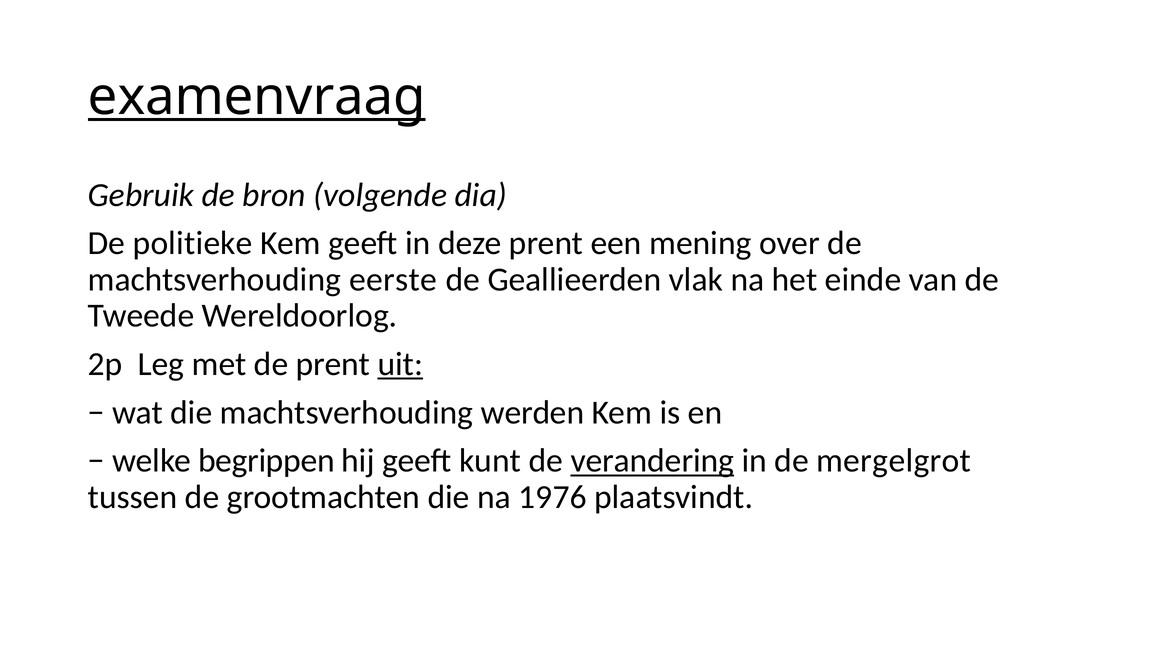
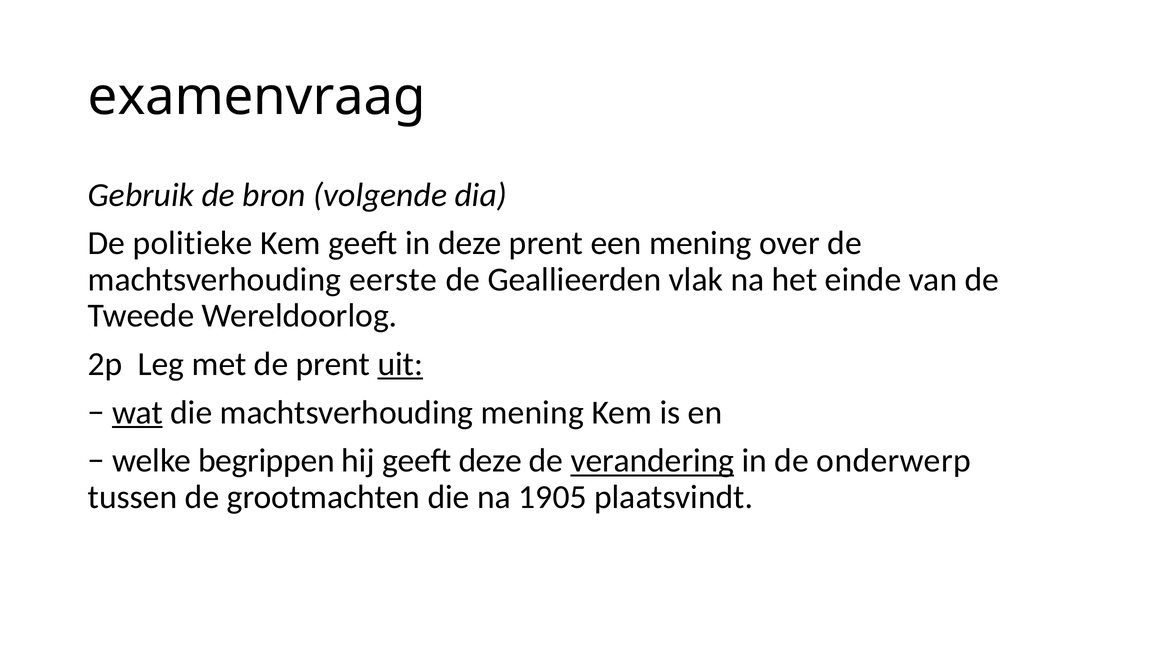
examenvraag underline: present -> none
wat underline: none -> present
machtsverhouding werden: werden -> mening
geeft kunt: kunt -> deze
mergelgrot: mergelgrot -> onderwerp
1976: 1976 -> 1905
